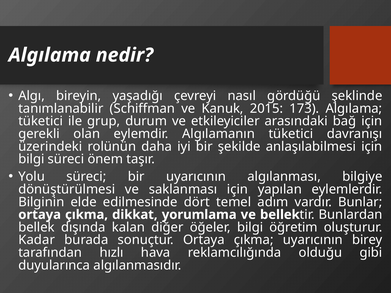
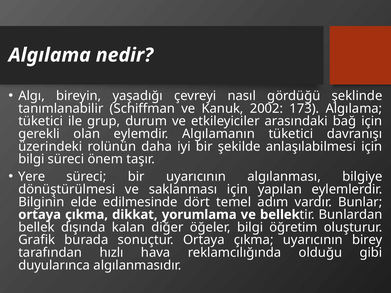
2015: 2015 -> 2002
Yolu: Yolu -> Yere
Kadar: Kadar -> Grafik
